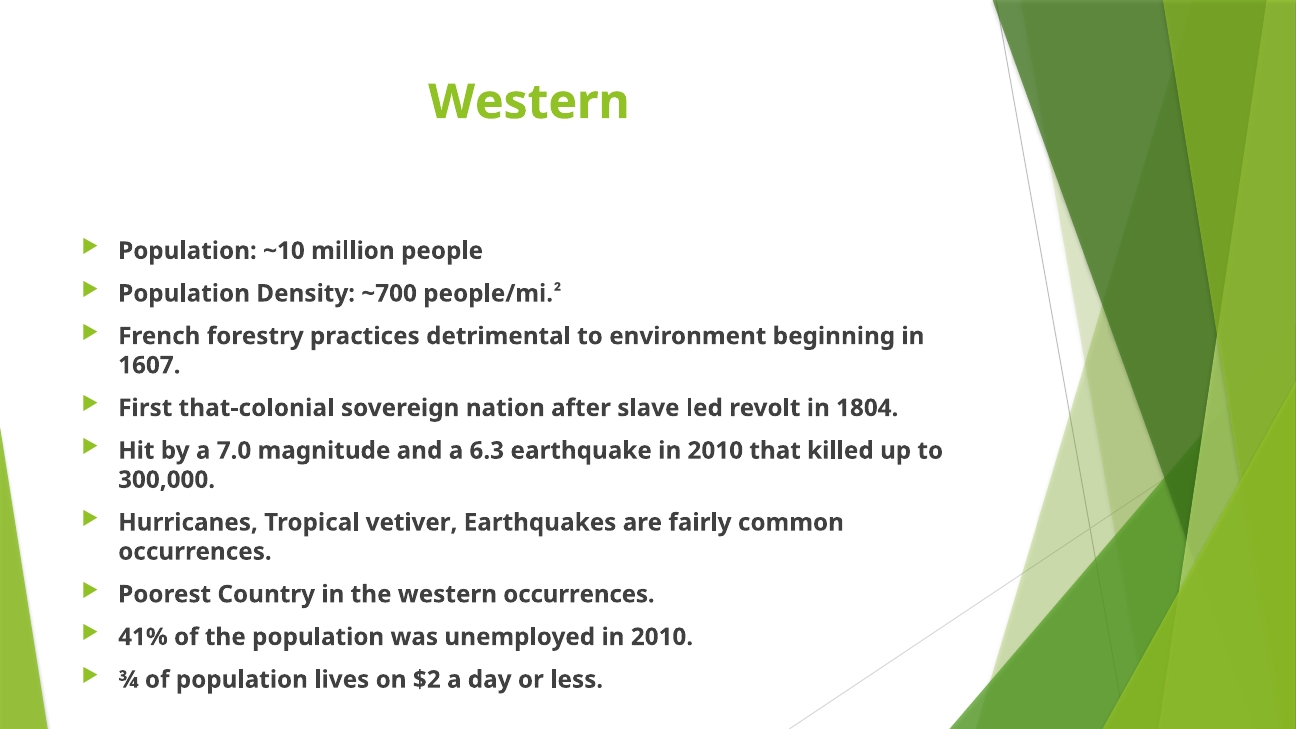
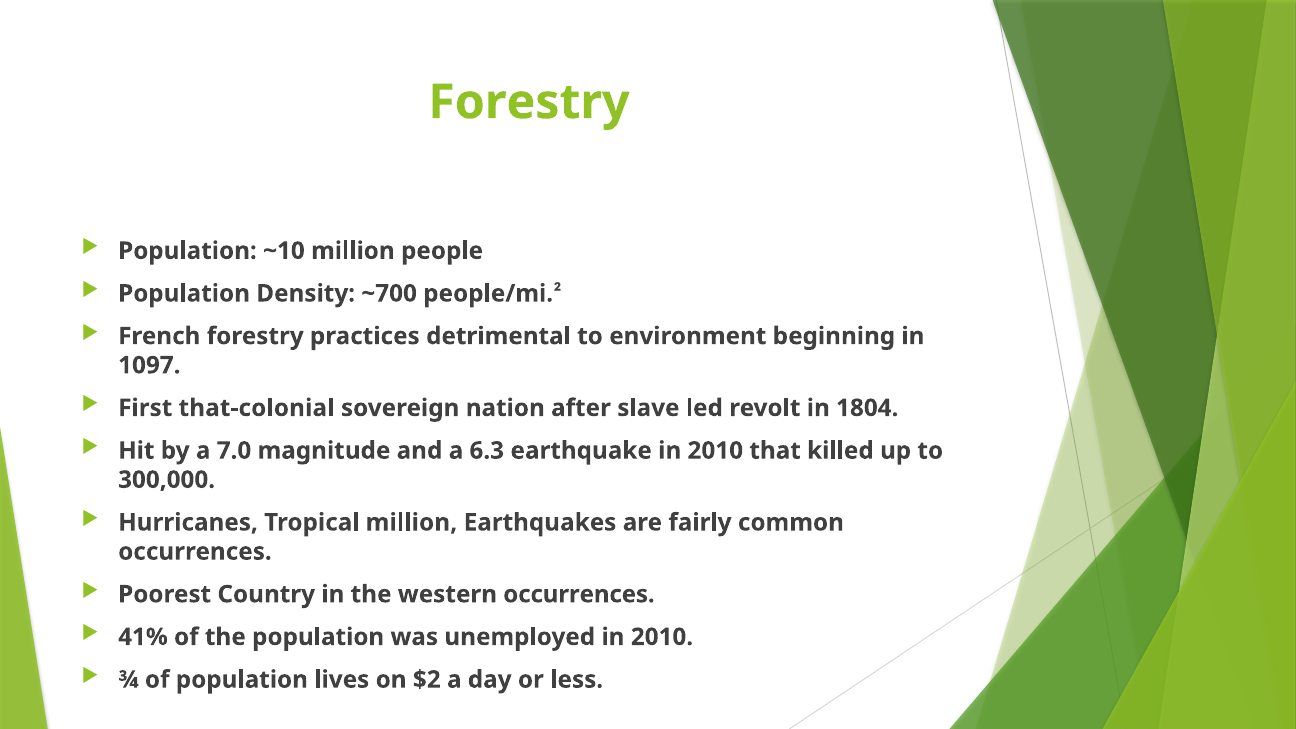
Western at (529, 102): Western -> Forestry
1607: 1607 -> 1097
Tropical vetiver: vetiver -> million
